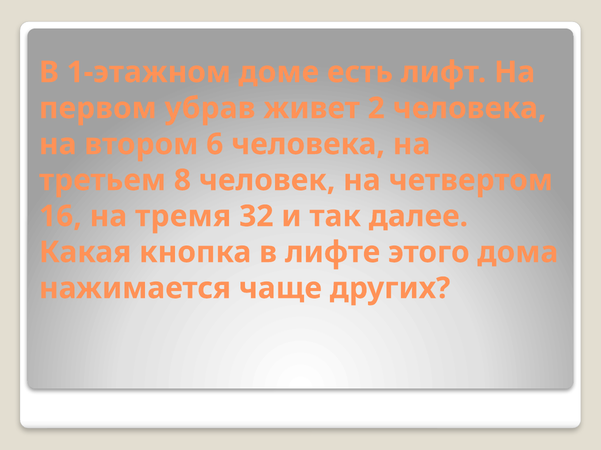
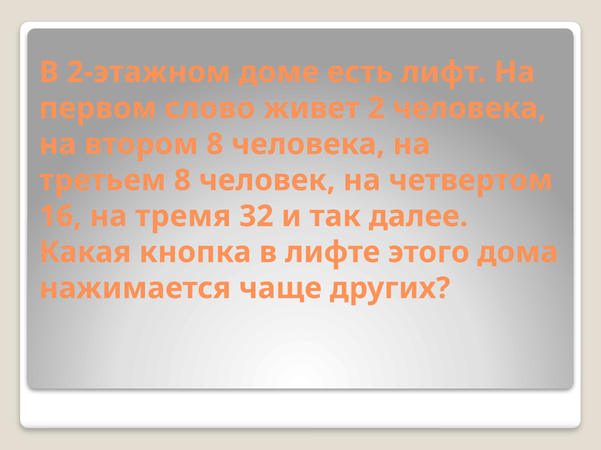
1-этажном: 1-этажном -> 2-этажном
убрав: убрав -> слово
втором 6: 6 -> 8
